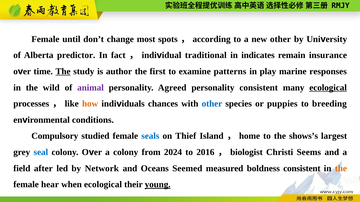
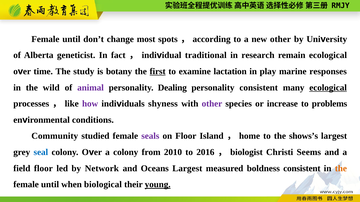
predictor: predictor -> geneticist
indicates: indicates -> research
remain insurance: insurance -> ecological
The at (63, 72) underline: present -> none
author: author -> botany
first underline: none -> present
patterns: patterns -> lactation
Agreed: Agreed -> Dealing
how colour: orange -> purple
chances: chances -> shyness
other at (212, 104) colour: blue -> purple
puppies: puppies -> increase
breeding: breeding -> problems
Compulsory: Compulsory -> Community
seals colour: blue -> purple
on Thief: Thief -> Floor
2024: 2024 -> 2010
field after: after -> floor
Oceans Seemed: Seemed -> Largest
hear at (50, 185): hear -> until
when ecological: ecological -> biological
